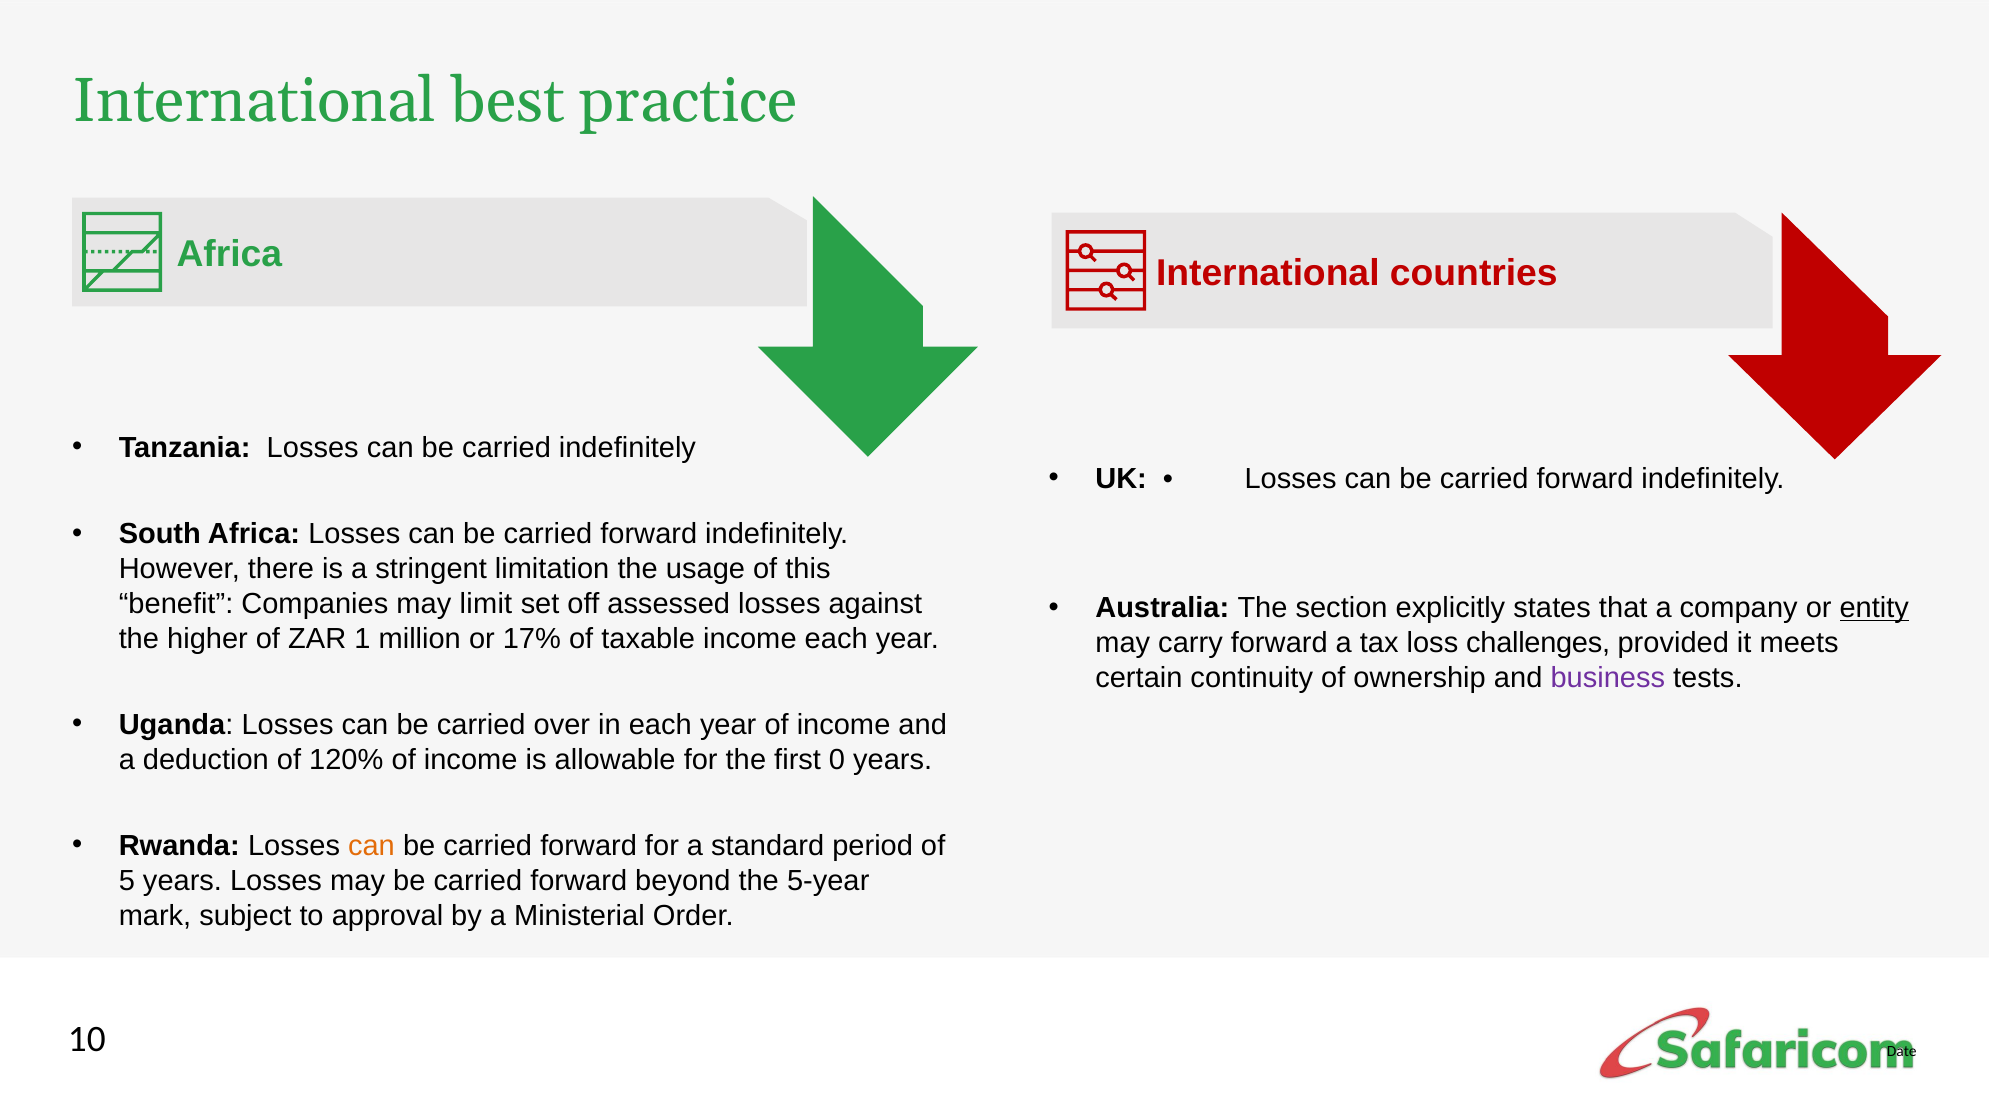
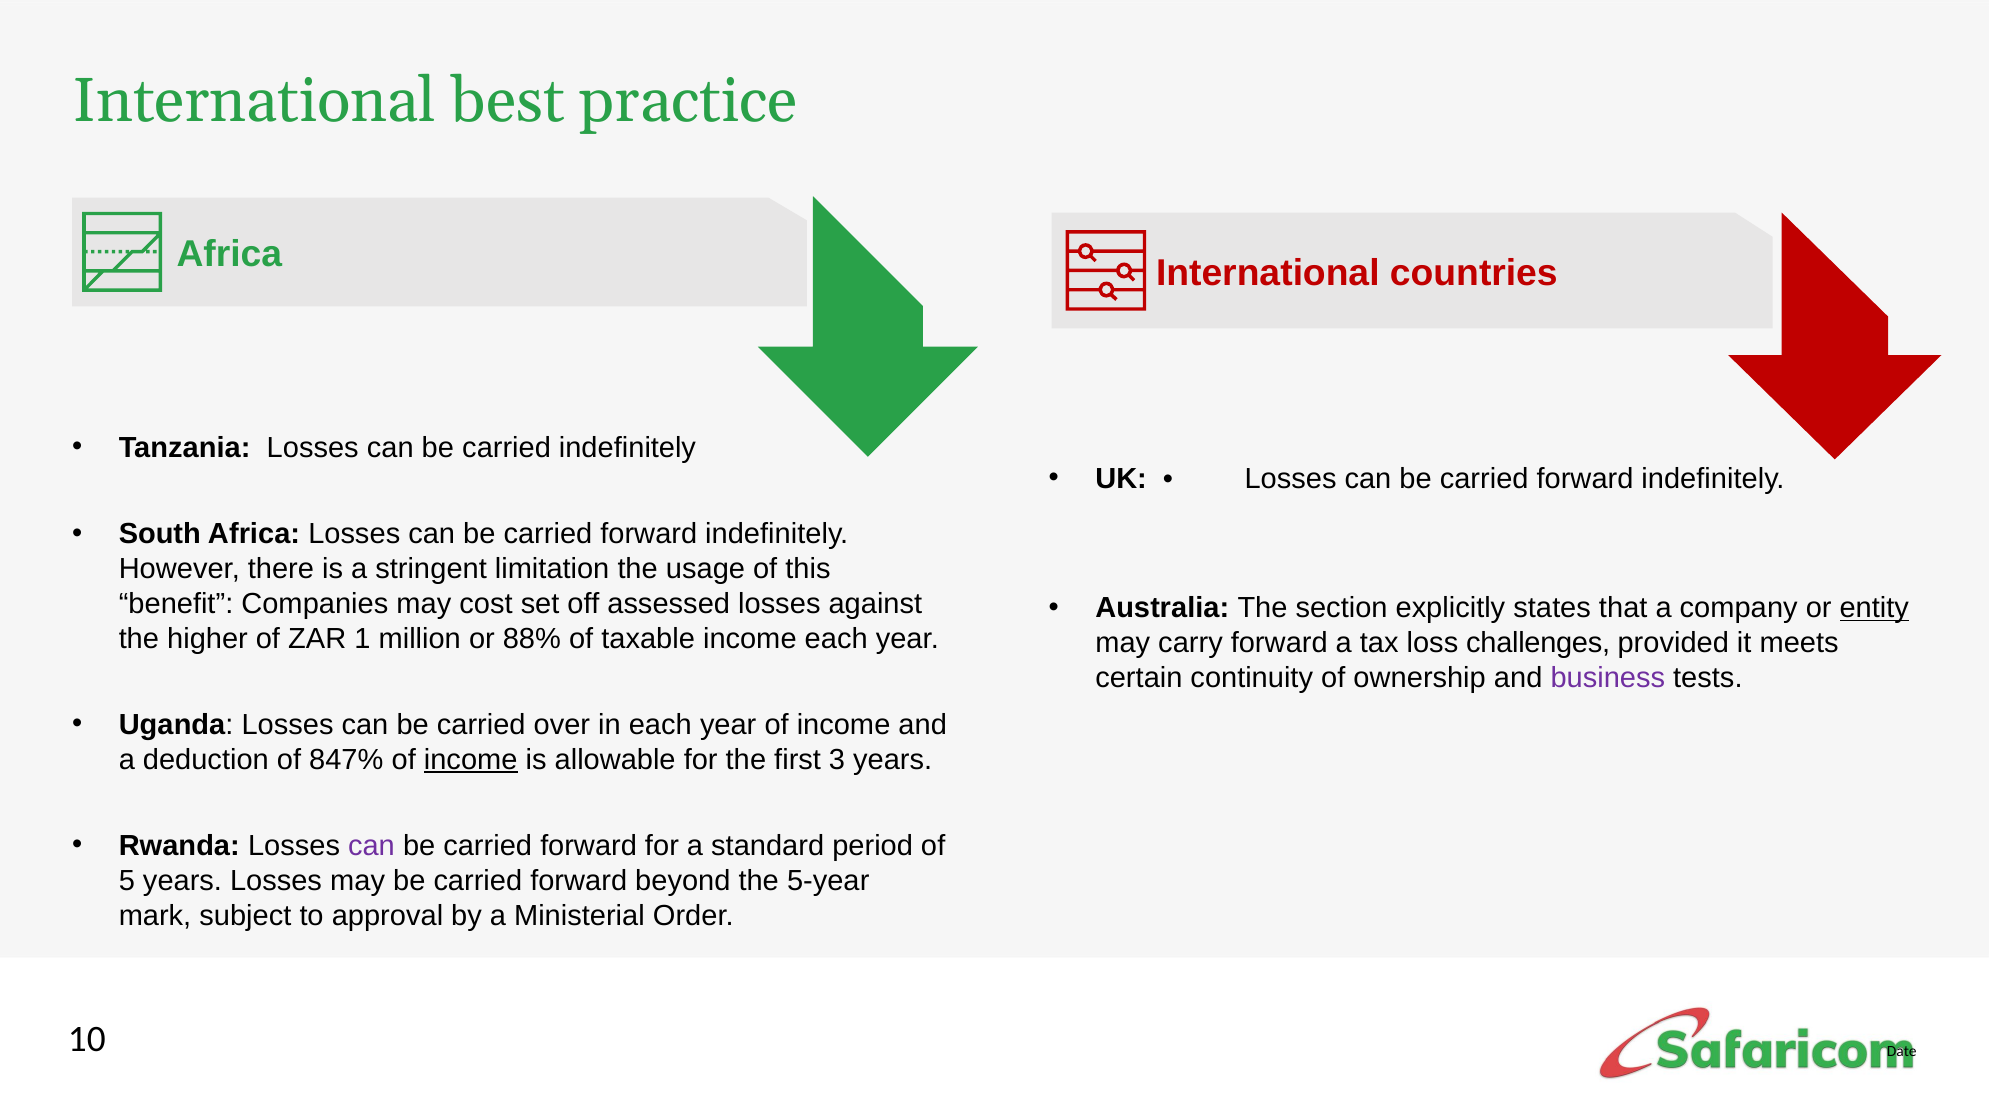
limit: limit -> cost
17%: 17% -> 88%
120%: 120% -> 847%
income at (471, 759) underline: none -> present
0: 0 -> 3
can at (372, 846) colour: orange -> purple
